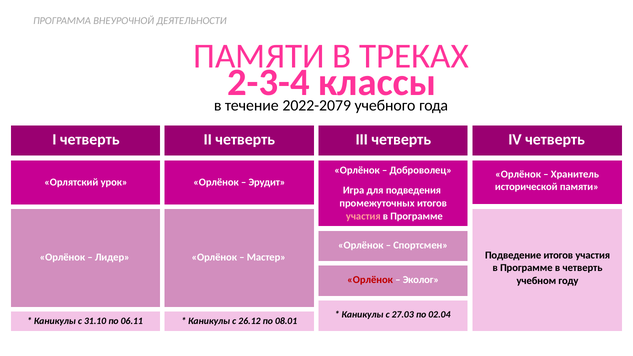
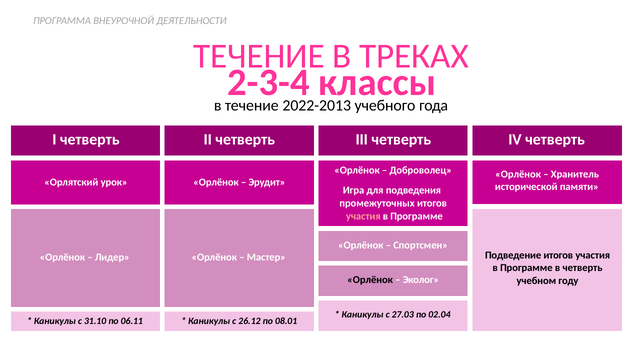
ПАМЯТИ at (259, 56): ПАМЯТИ -> ТЕЧЕНИЕ
2022-2079: 2022-2079 -> 2022-2013
Орлёнок at (370, 280) colour: red -> black
